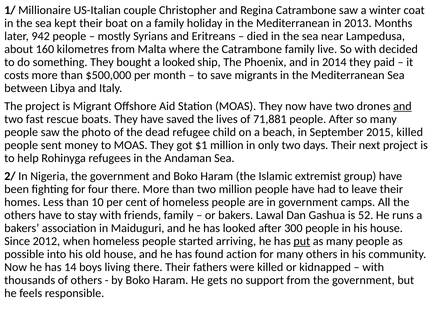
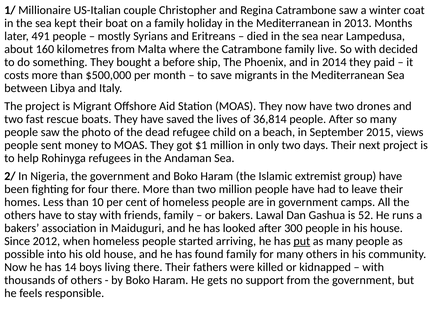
942: 942 -> 491
a looked: looked -> before
and at (402, 106) underline: present -> none
71,881: 71,881 -> 36,814
2015 killed: killed -> views
found action: action -> family
